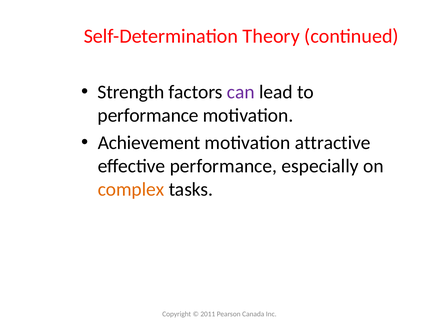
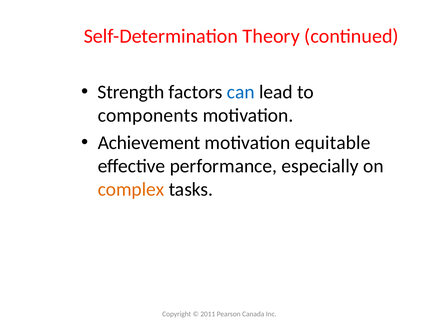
can colour: purple -> blue
performance at (148, 116): performance -> components
attractive: attractive -> equitable
